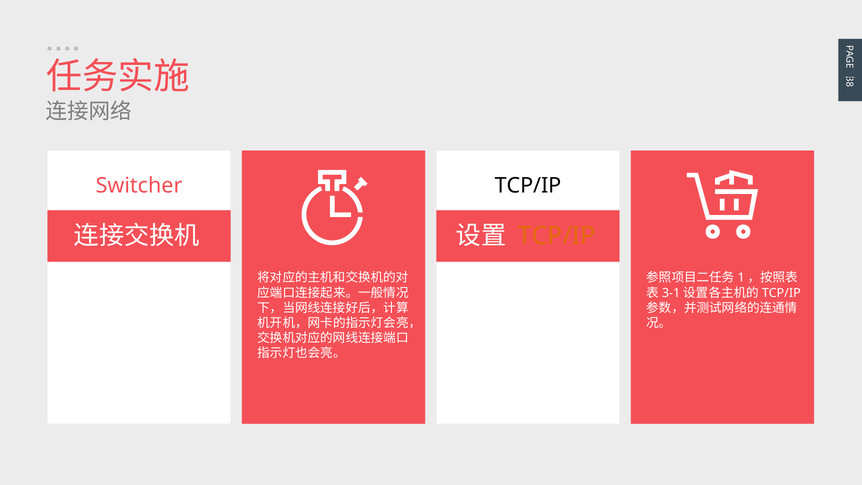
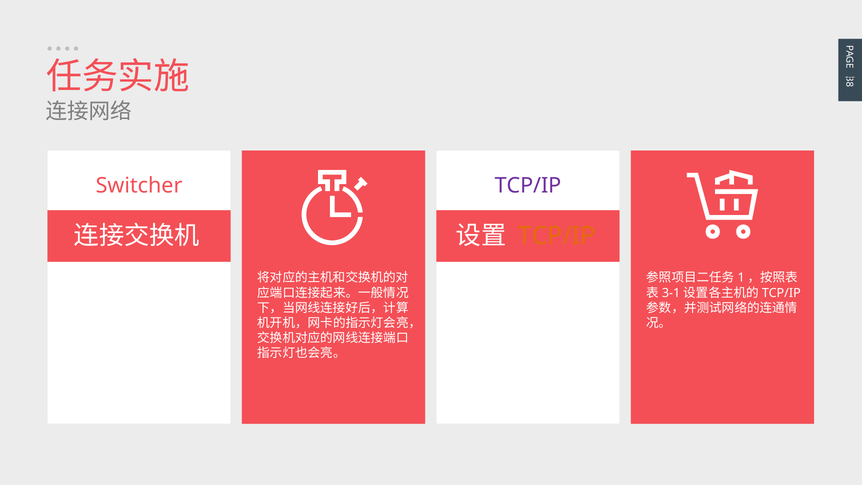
TCP/IP at (528, 185) colour: black -> purple
